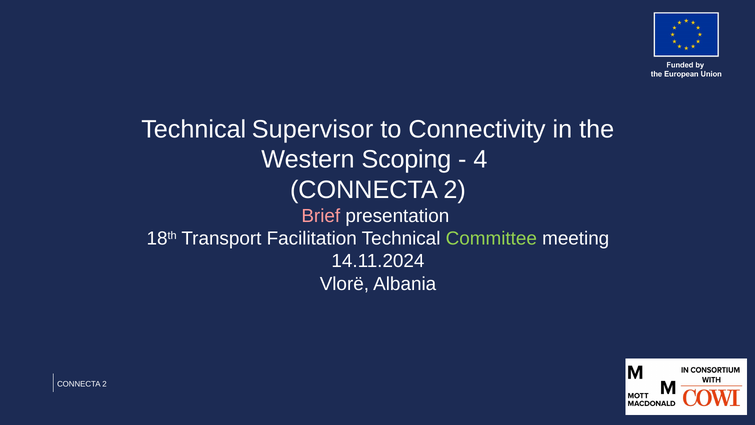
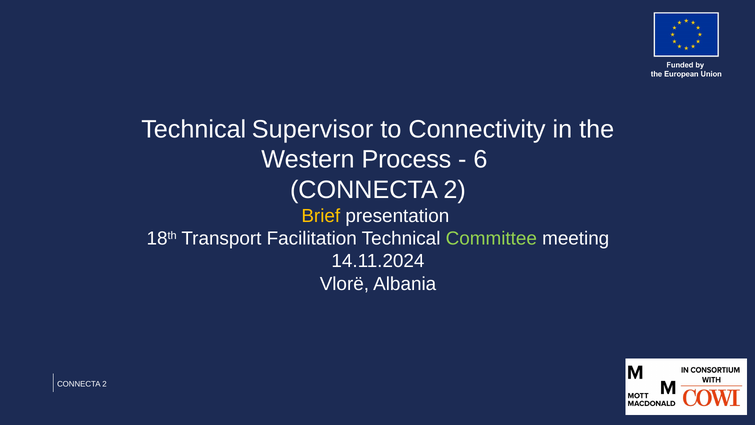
Scoping: Scoping -> Process
4: 4 -> 6
Brief colour: pink -> yellow
